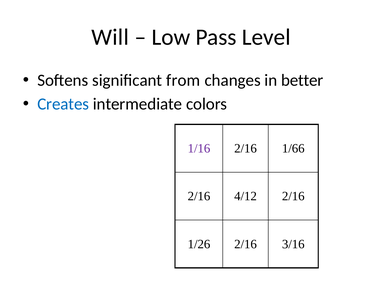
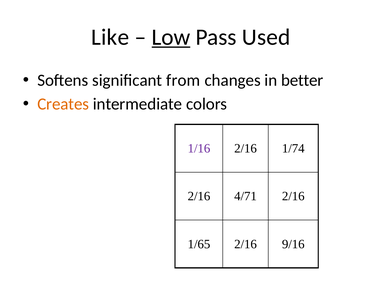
Will: Will -> Like
Low underline: none -> present
Level: Level -> Used
Creates colour: blue -> orange
1/66: 1/66 -> 1/74
4/12: 4/12 -> 4/71
1/26: 1/26 -> 1/65
3/16: 3/16 -> 9/16
